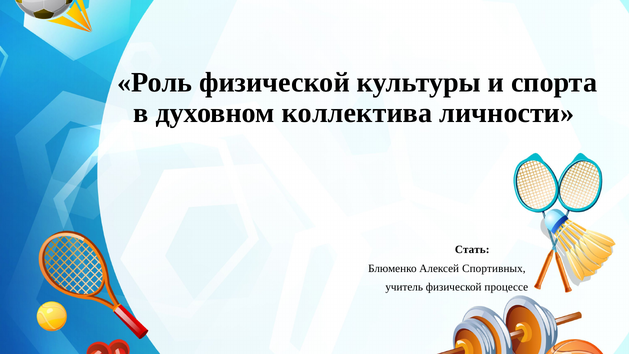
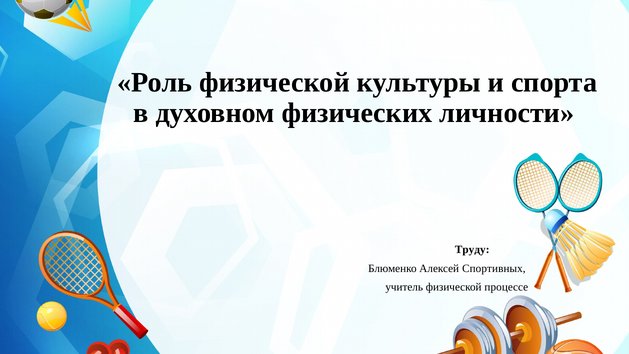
коллектива: коллектива -> физических
Стать: Стать -> Труду
